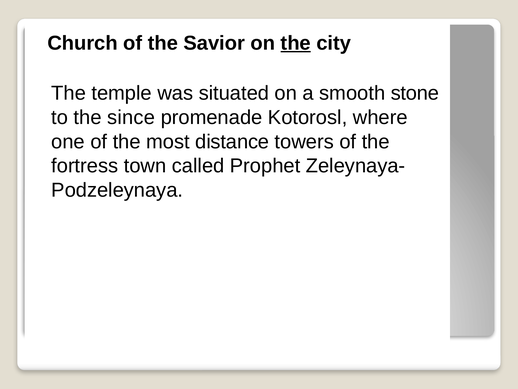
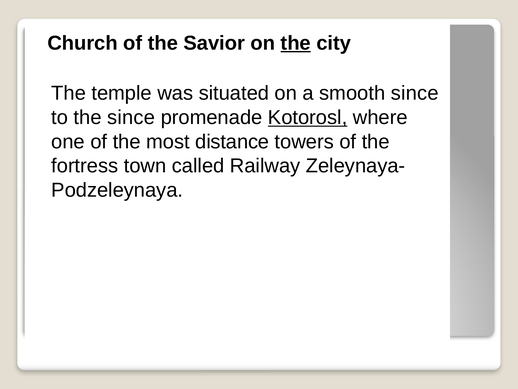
smooth stone: stone -> since
Kotorosl underline: none -> present
Prophet: Prophet -> Railway
